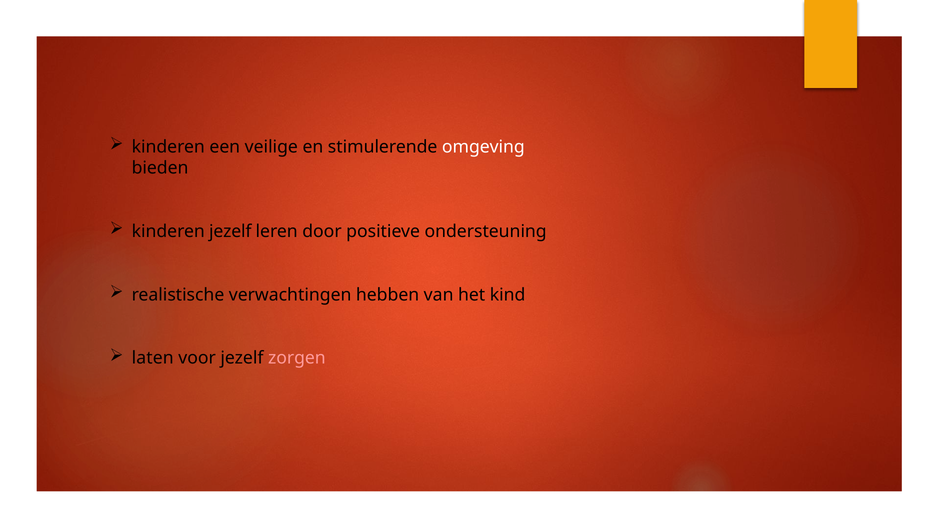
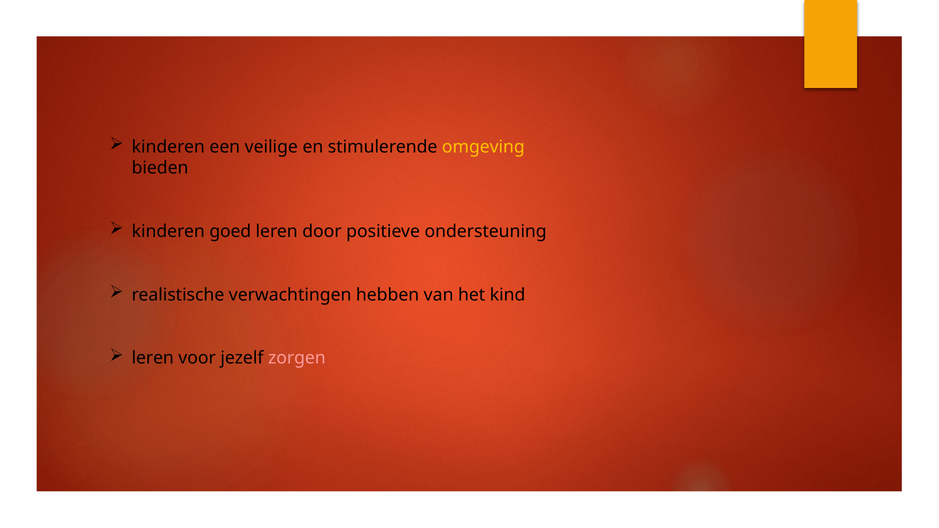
omgeving colour: white -> yellow
kinderen jezelf: jezelf -> goed
laten at (153, 358): laten -> leren
